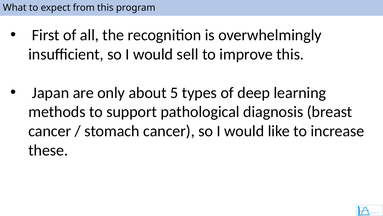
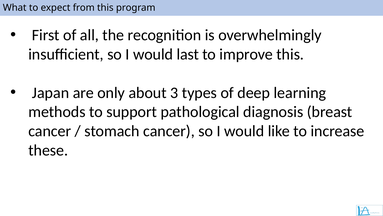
sell: sell -> last
5: 5 -> 3
